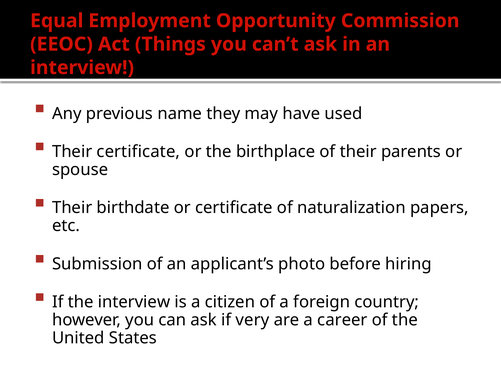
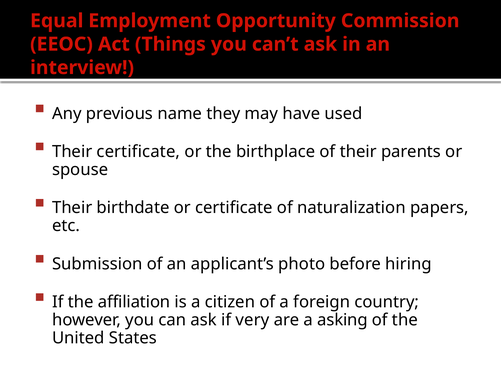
the interview: interview -> affiliation
career: career -> asking
